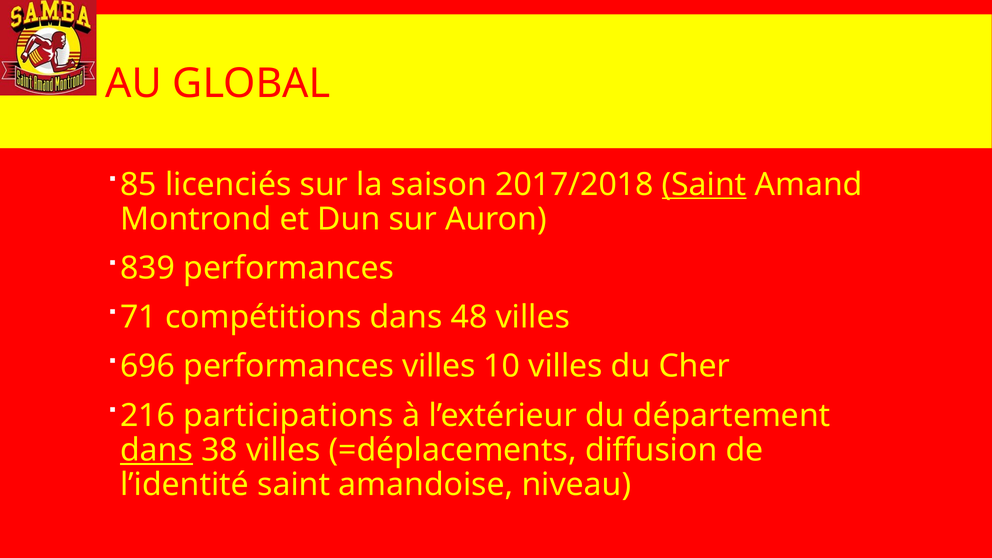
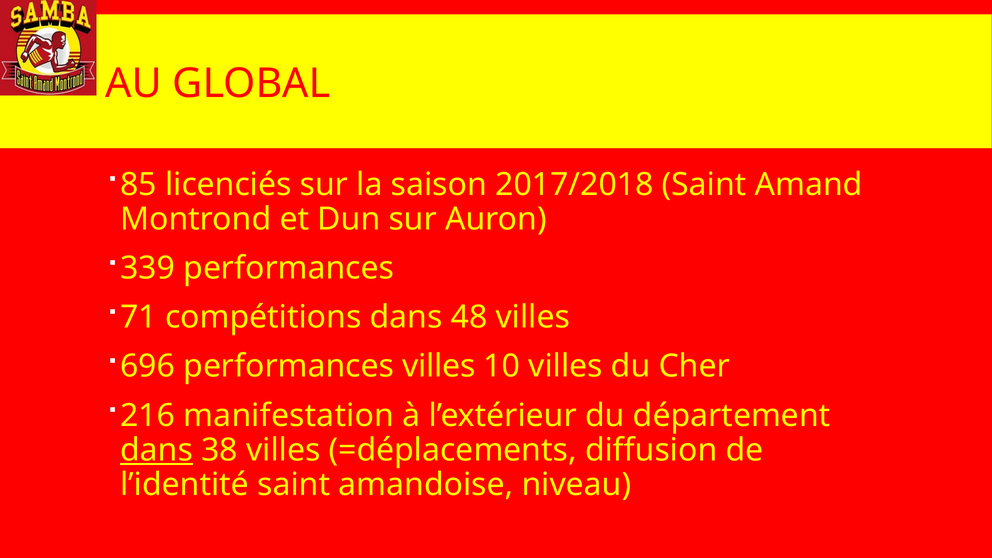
Saint at (704, 185) underline: present -> none
839: 839 -> 339
participations: participations -> manifestation
